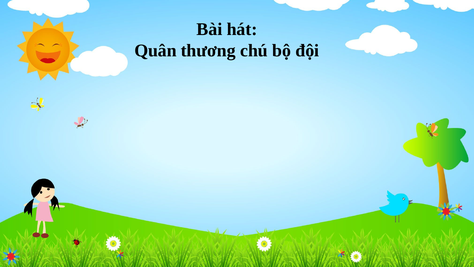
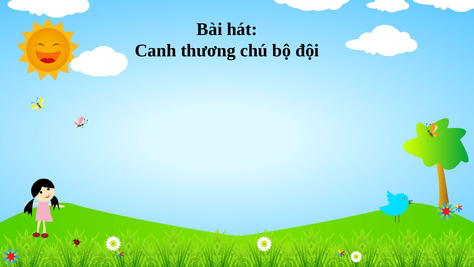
Quân: Quân -> Canh
